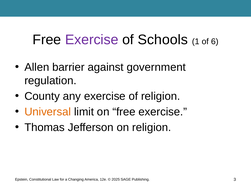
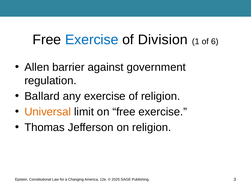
Exercise at (92, 40) colour: purple -> blue
Schools: Schools -> Division
County: County -> Ballard
